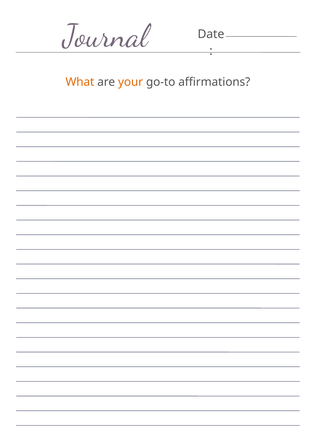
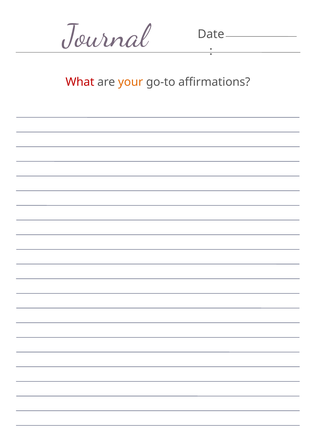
What colour: orange -> red
